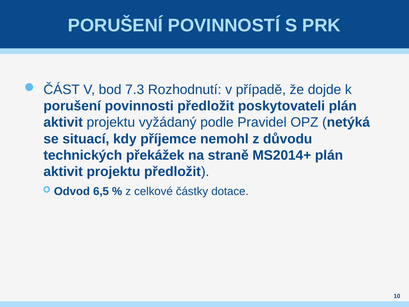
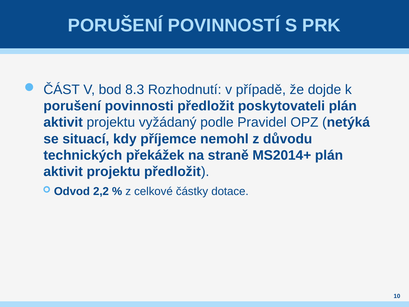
7.3: 7.3 -> 8.3
6,5: 6,5 -> 2,2
